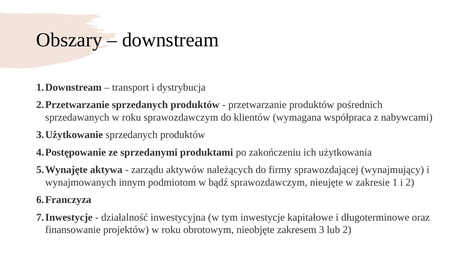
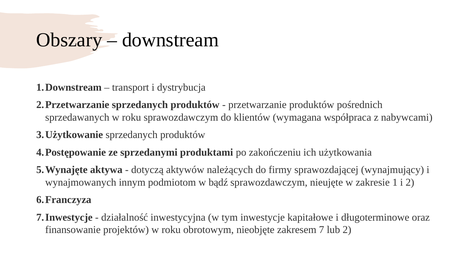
zarządu: zarządu -> dotyczą
3: 3 -> 7
